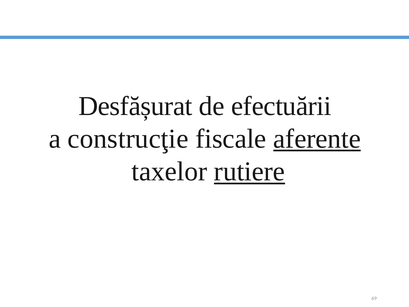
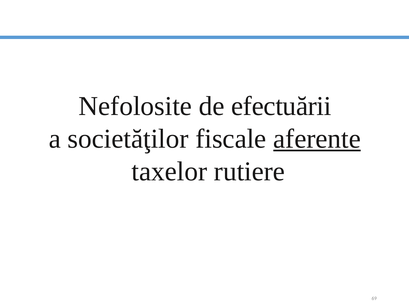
Desfășurat: Desfășurat -> Nefolosite
construcţie: construcţie -> societăţilor
rutiere underline: present -> none
